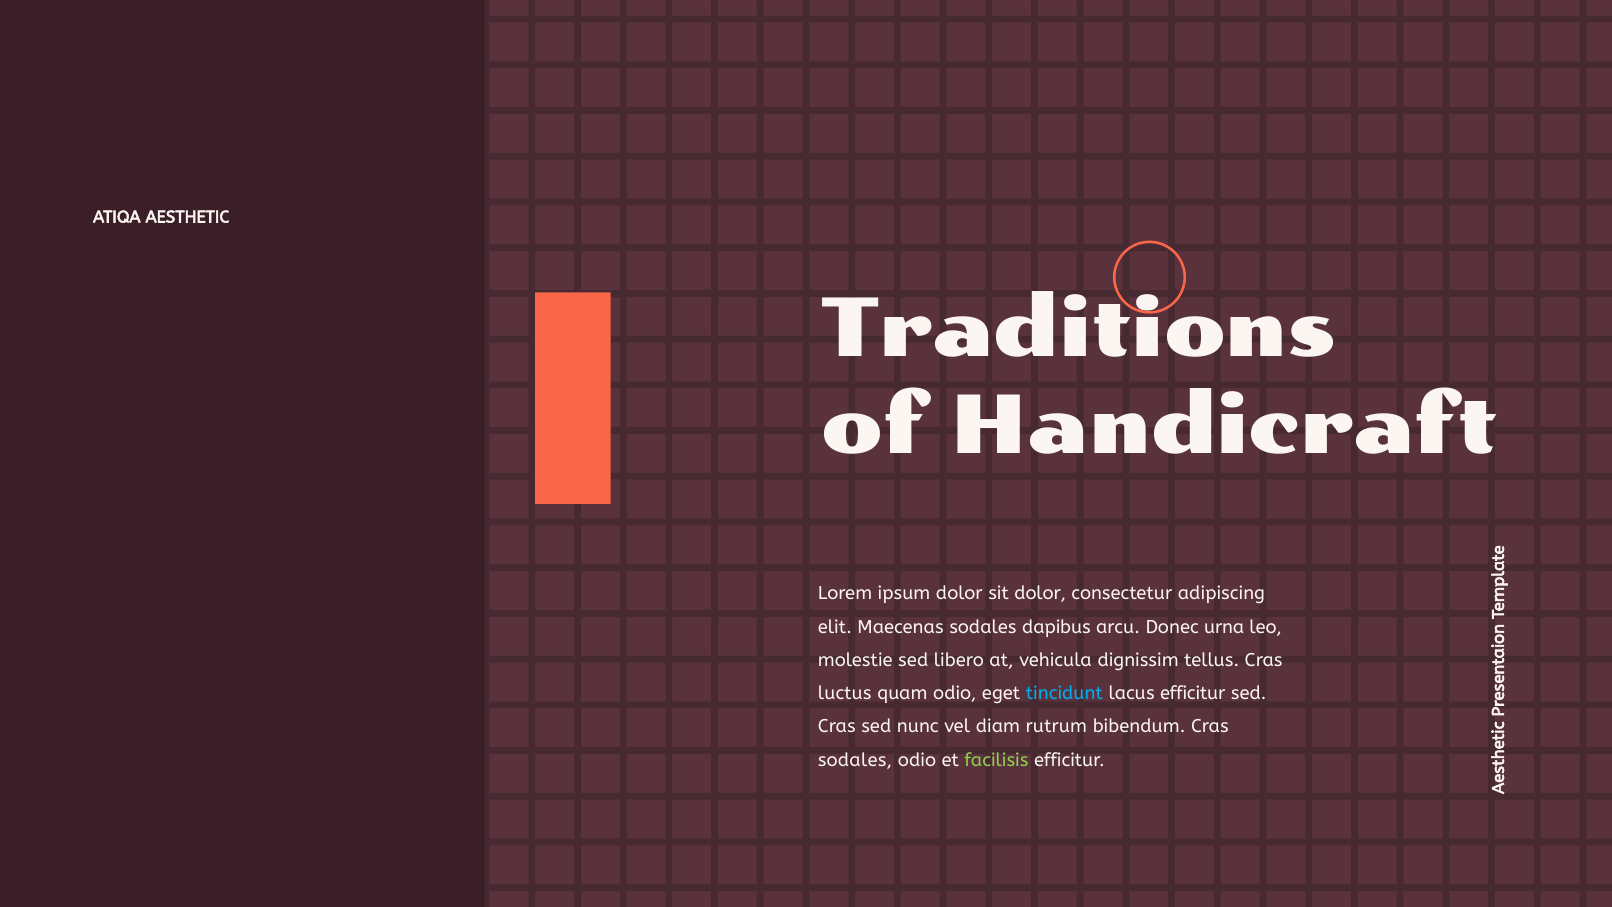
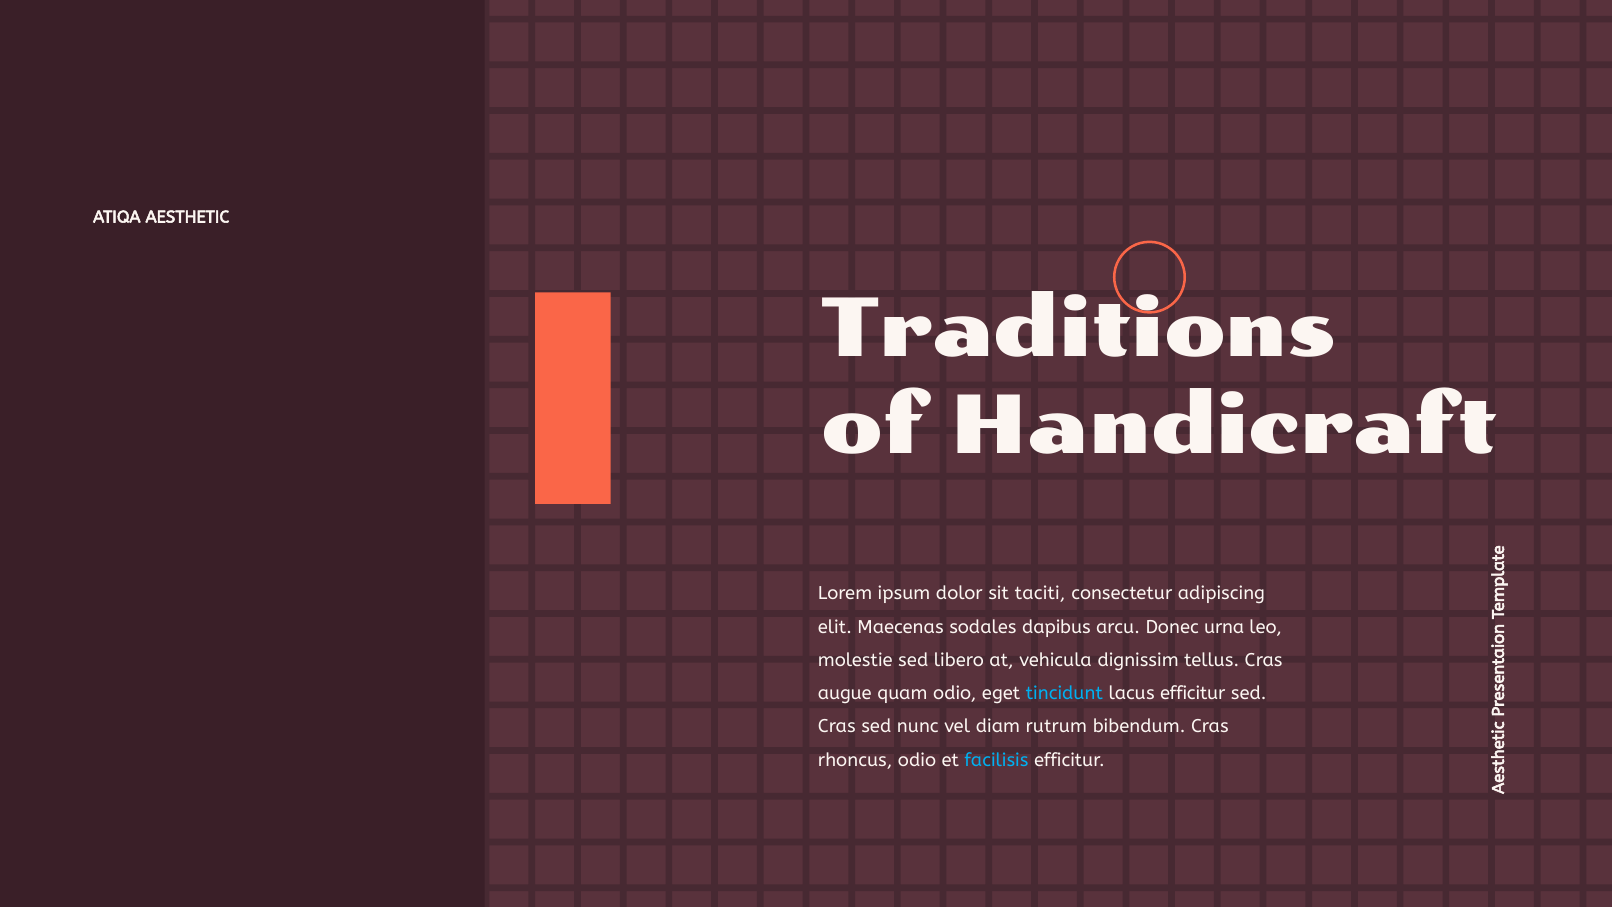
sit dolor: dolor -> taciti
luctus: luctus -> augue
sodales at (855, 760): sodales -> rhoncus
facilisis colour: light green -> light blue
